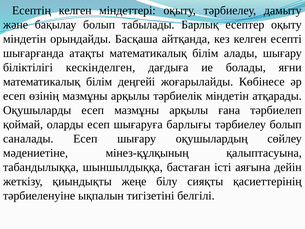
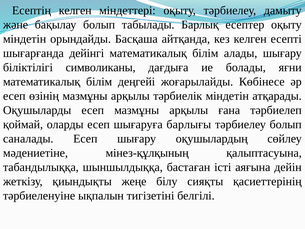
атақты: атақты -> дейінгі
кескінделген: кескінделген -> символиканы
